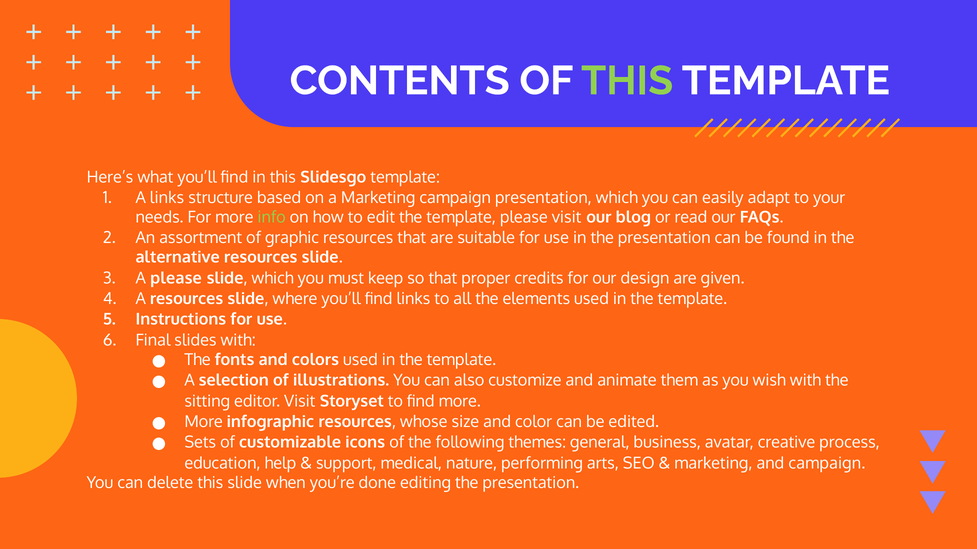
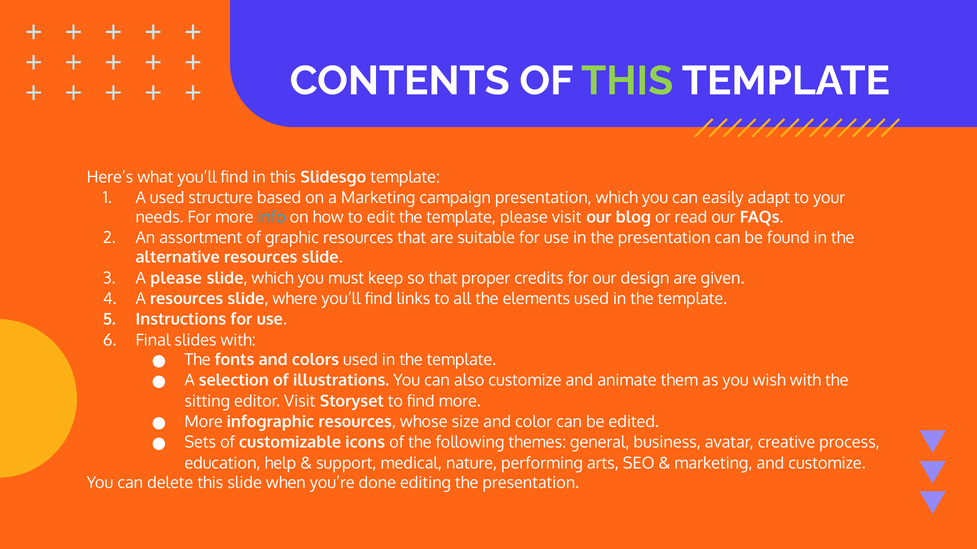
A links: links -> used
info colour: light green -> light blue
and campaign: campaign -> customize
